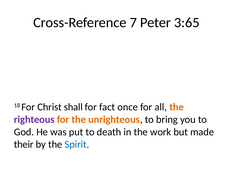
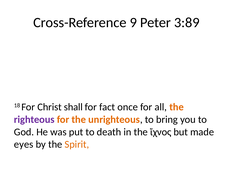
7: 7 -> 9
3:65: 3:65 -> 3:89
work: work -> ἴχνος
their: their -> eyes
Spirit colour: blue -> orange
